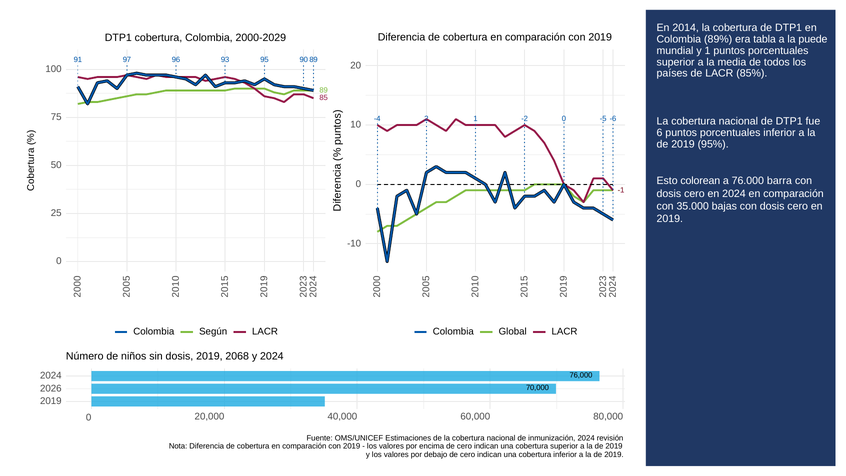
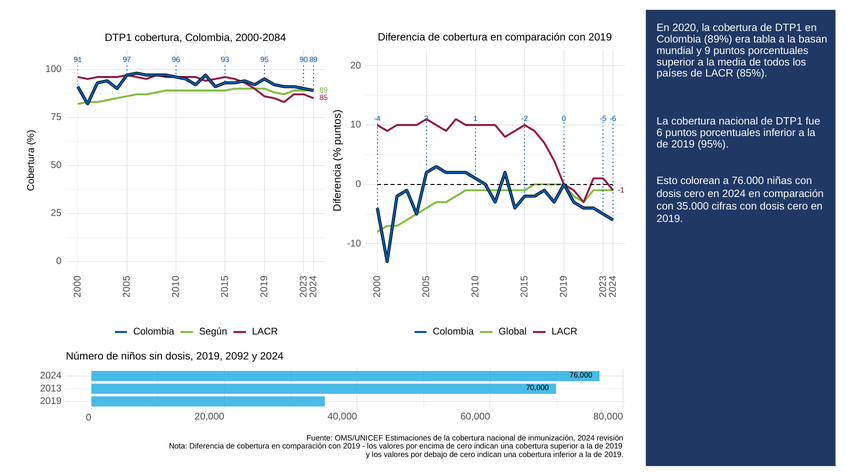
2014: 2014 -> 2020
2000-2029: 2000-2029 -> 2000-2084
puede: puede -> basan
y 1: 1 -> 9
barra: barra -> niñas
bajas: bajas -> cifras
2068: 2068 -> 2092
2026: 2026 -> 2013
